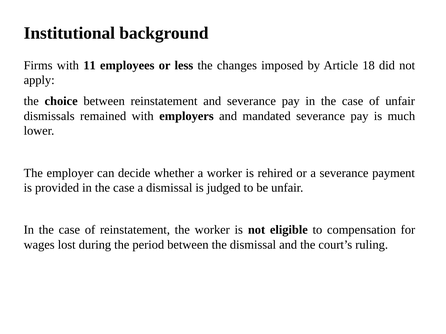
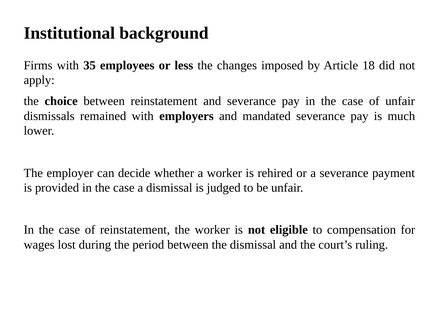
11: 11 -> 35
